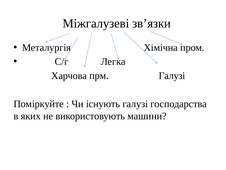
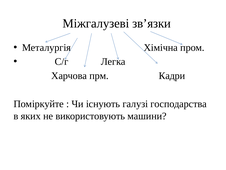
прм Галузі: Галузі -> Кадри
